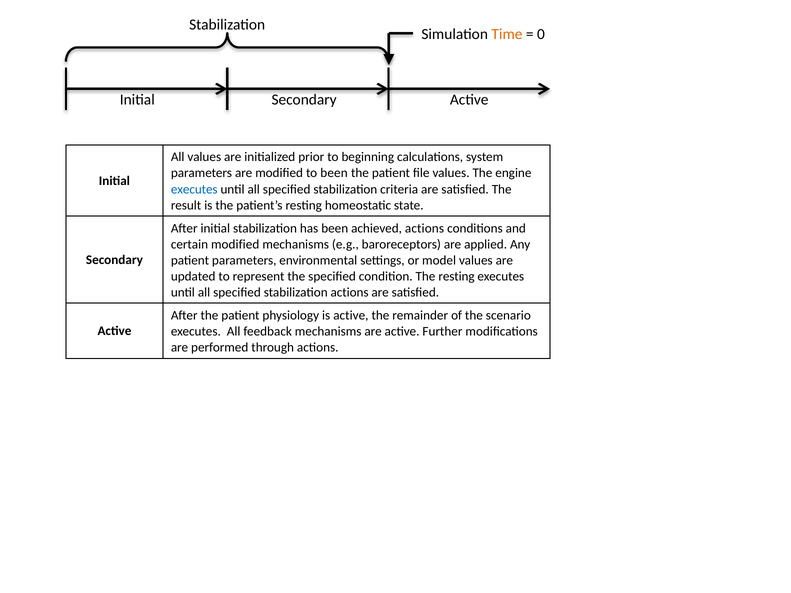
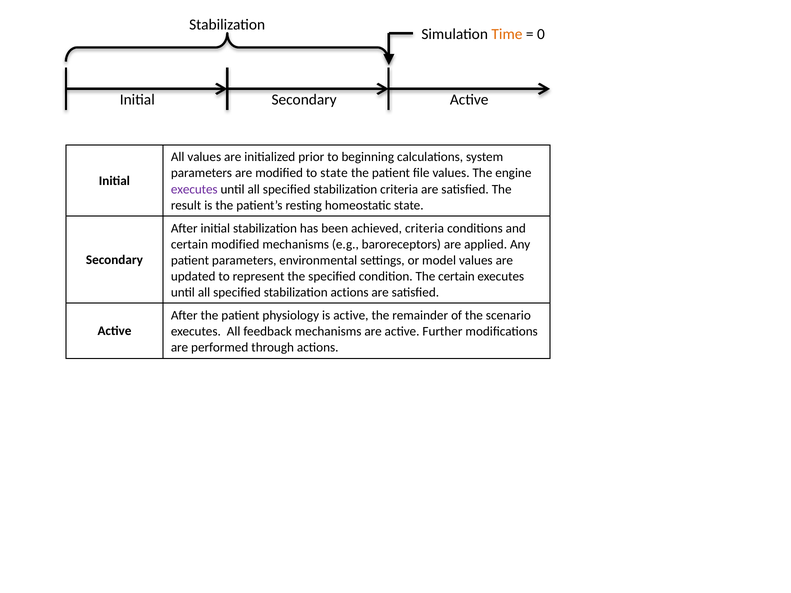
to been: been -> state
executes at (194, 189) colour: blue -> purple
achieved actions: actions -> criteria
The resting: resting -> certain
